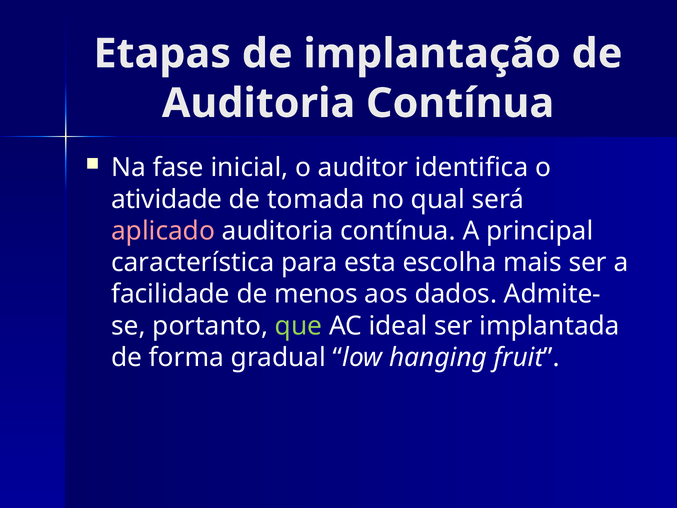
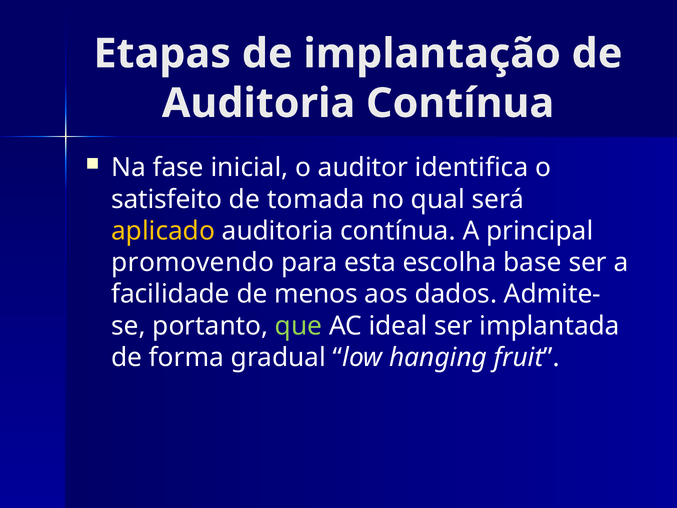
atividade: atividade -> satisfeito
aplicado colour: pink -> yellow
característica: característica -> promovendo
mais: mais -> base
